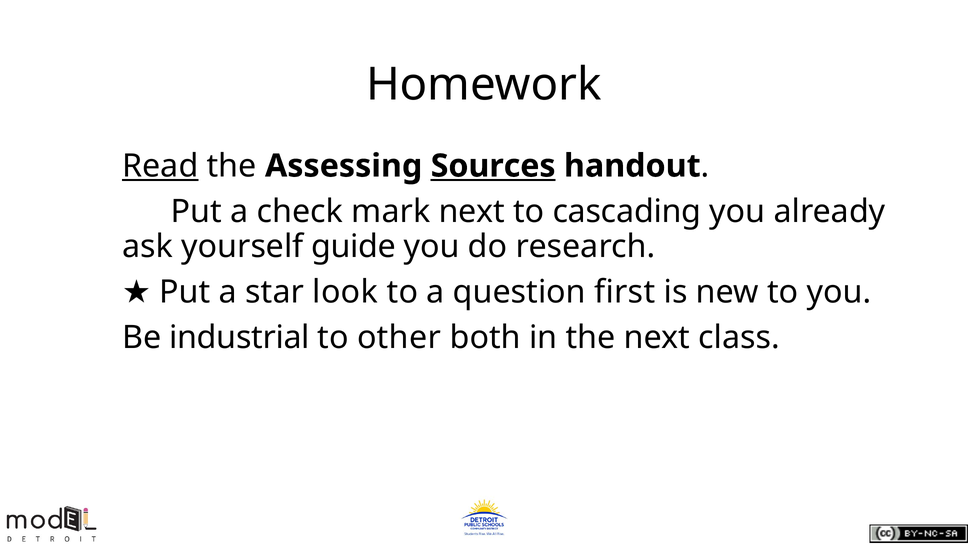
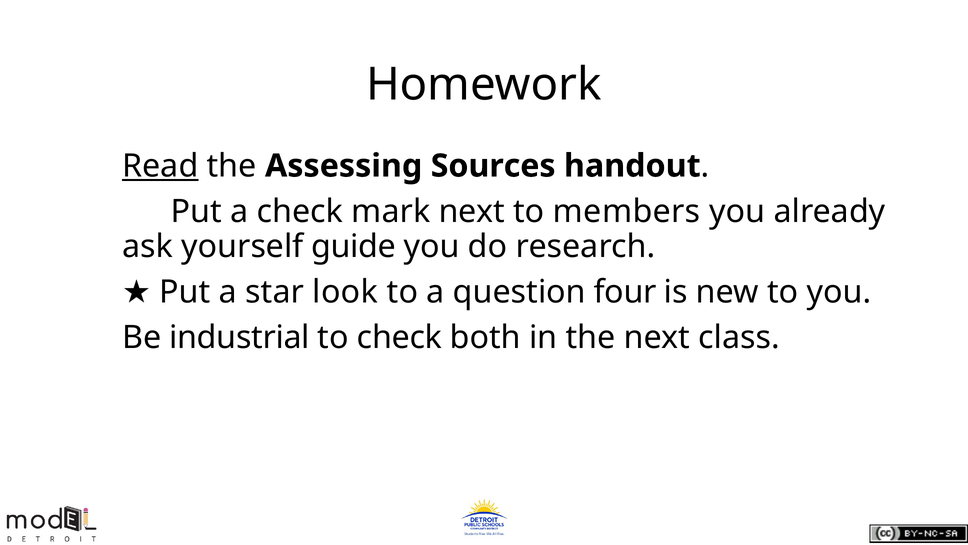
Sources underline: present -> none
cascading: cascading -> members
first: first -> four
to other: other -> check
